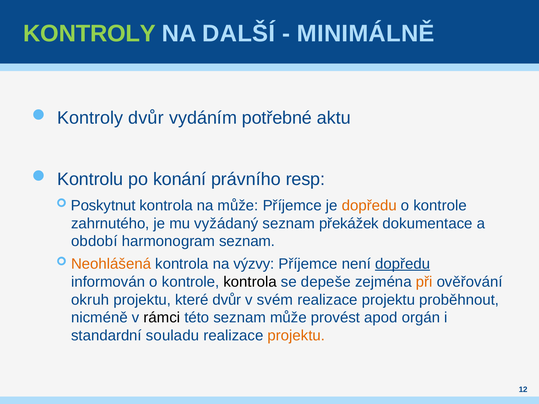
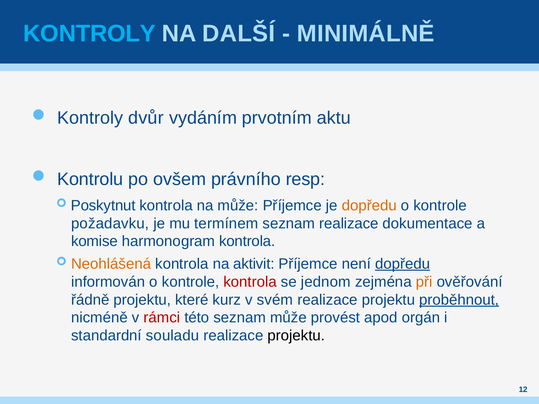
KONTROLY at (90, 33) colour: light green -> light blue
potřebné: potřebné -> prvotním
konání: konání -> ovšem
zahrnutého: zahrnutého -> požadavku
vyžádaný: vyžádaný -> termínem
seznam překážek: překážek -> realizace
období: období -> komise
harmonogram seznam: seznam -> kontrola
výzvy: výzvy -> aktivit
kontrola at (250, 282) colour: black -> red
depeše: depeše -> jednom
okruh: okruh -> řádně
které dvůr: dvůr -> kurz
proběhnout underline: none -> present
rámci colour: black -> red
projektu at (296, 336) colour: orange -> black
